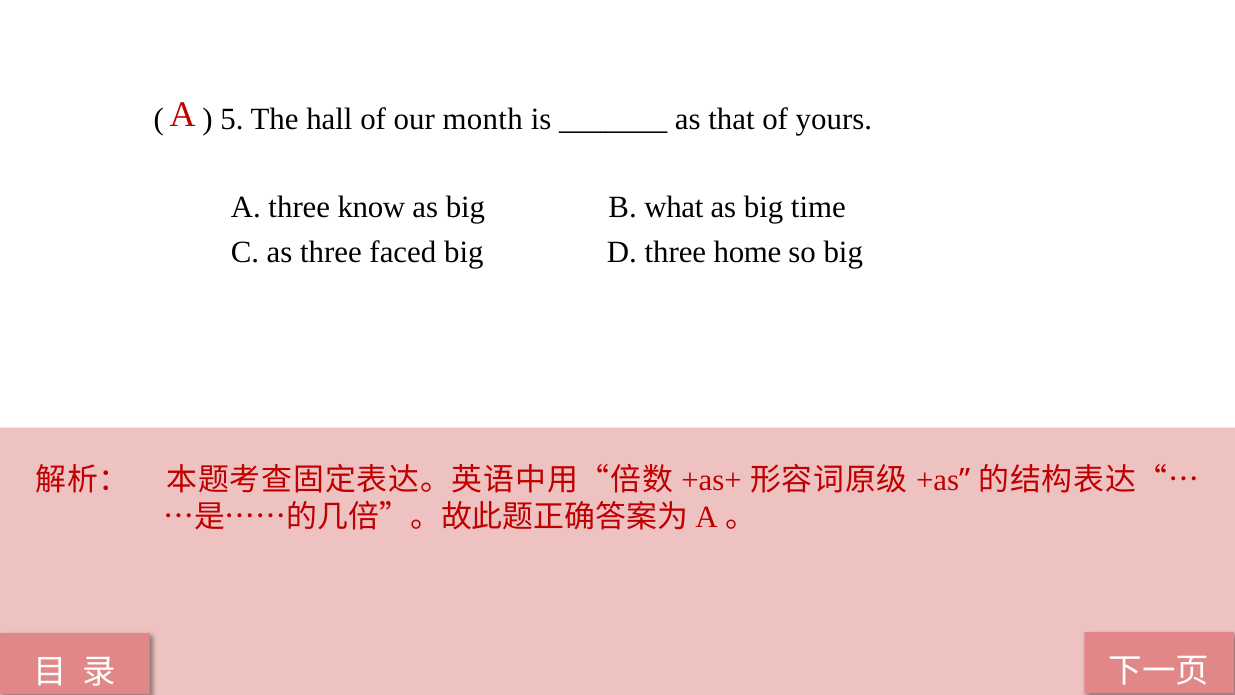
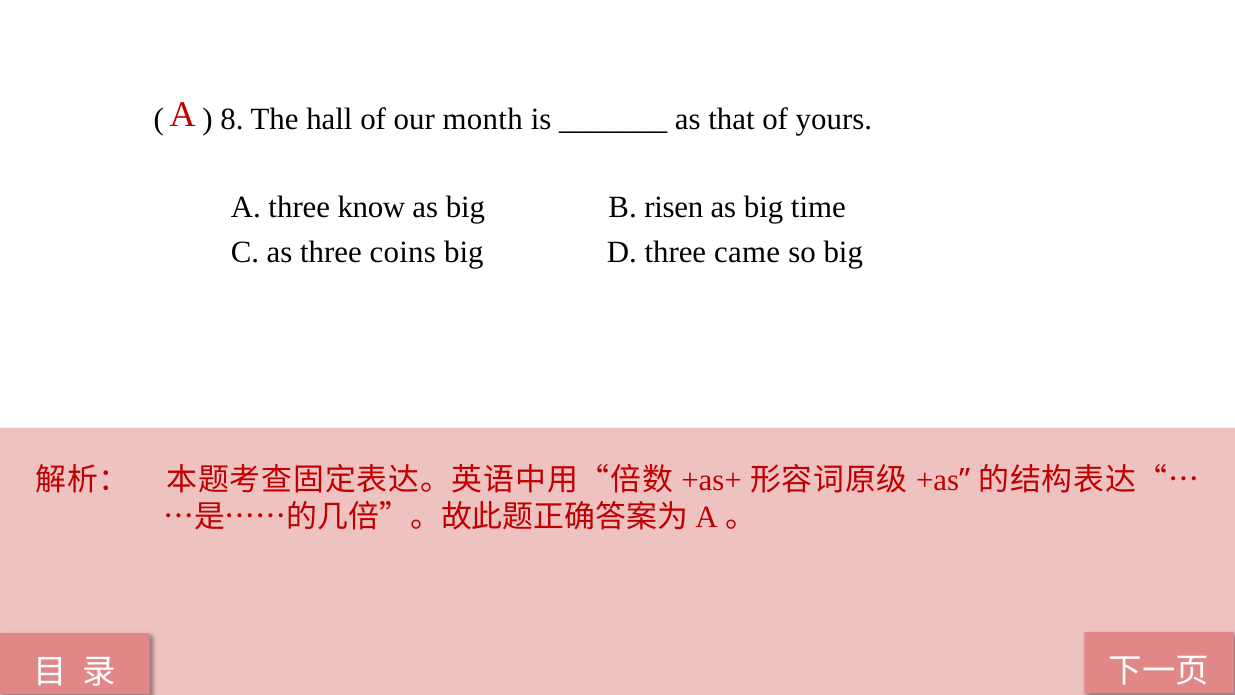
5: 5 -> 8
what: what -> risen
faced: faced -> coins
home: home -> came
